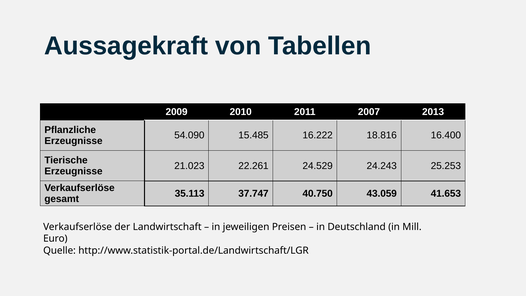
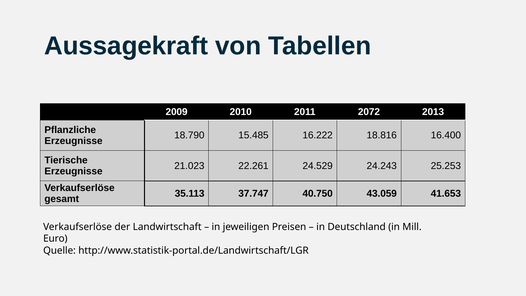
2007: 2007 -> 2072
54.090: 54.090 -> 18.790
